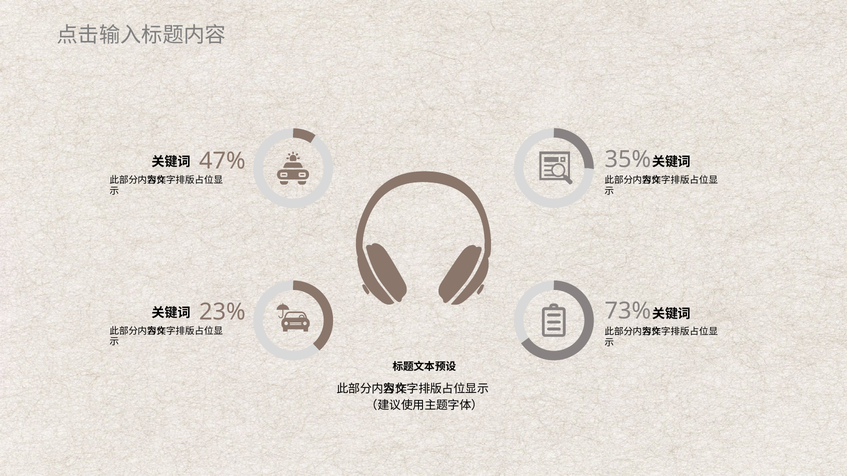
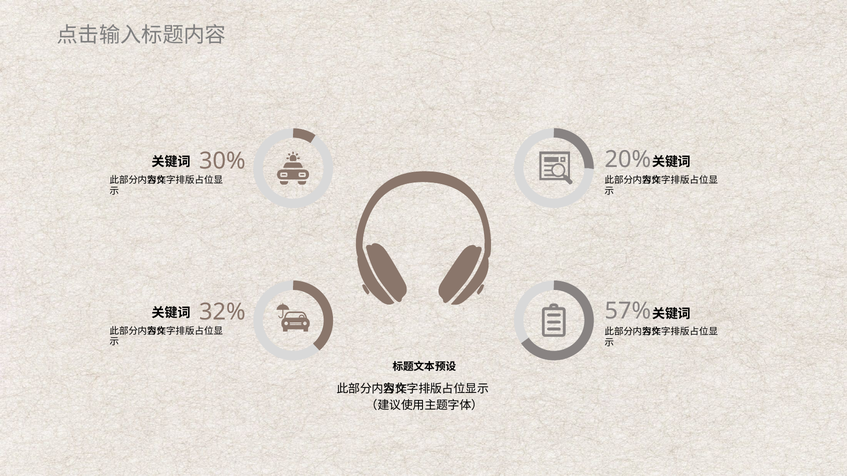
35%: 35% -> 20%
47%: 47% -> 30%
73%: 73% -> 57%
23%: 23% -> 32%
